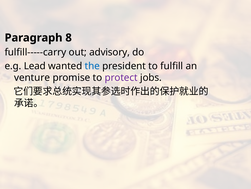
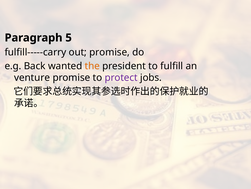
8: 8 -> 5
out advisory: advisory -> promise
Lead: Lead -> Back
the colour: blue -> orange
